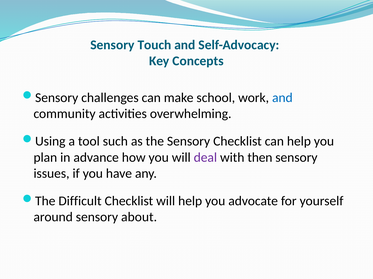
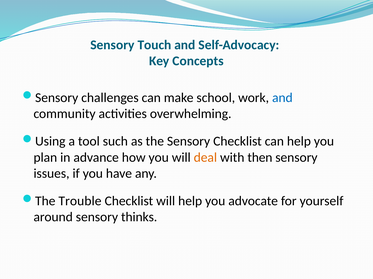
deal colour: purple -> orange
Difficult: Difficult -> Trouble
about: about -> thinks
